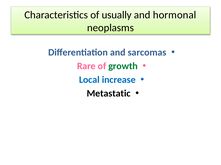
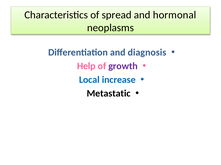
usually: usually -> spread
sarcomas: sarcomas -> diagnosis
Rare: Rare -> Help
growth colour: green -> purple
